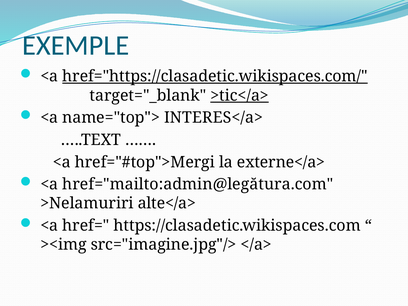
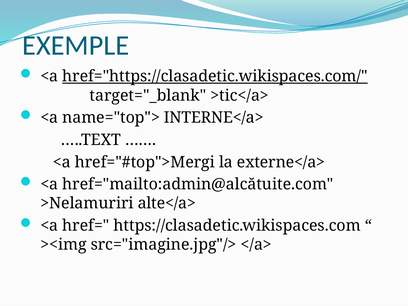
>tic</a> underline: present -> none
INTERES</a>: INTERES</a> -> INTERNE</a>
href="mailto:admin@legătura.com: href="mailto:admin@legătura.com -> href="mailto:admin@alcătuite.com
